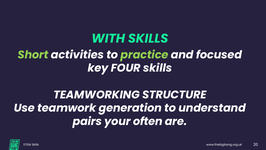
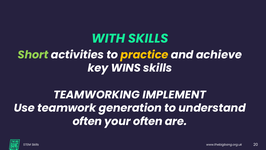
practice colour: light green -> yellow
focused: focused -> achieve
FOUR: FOUR -> WINS
STRUCTURE: STRUCTURE -> IMPLEMENT
pairs at (87, 121): pairs -> often
